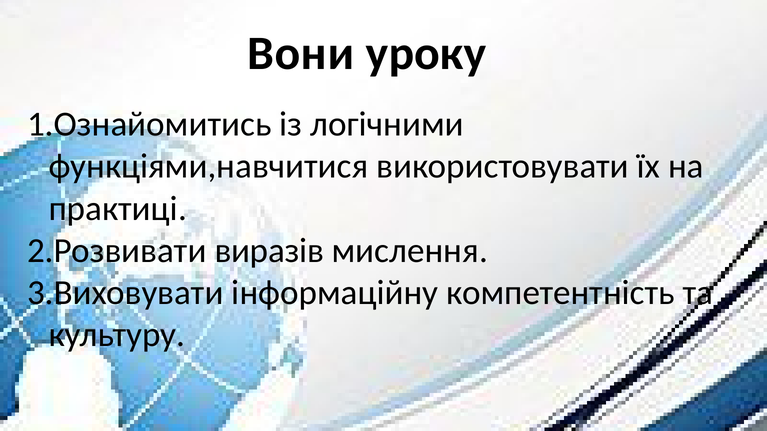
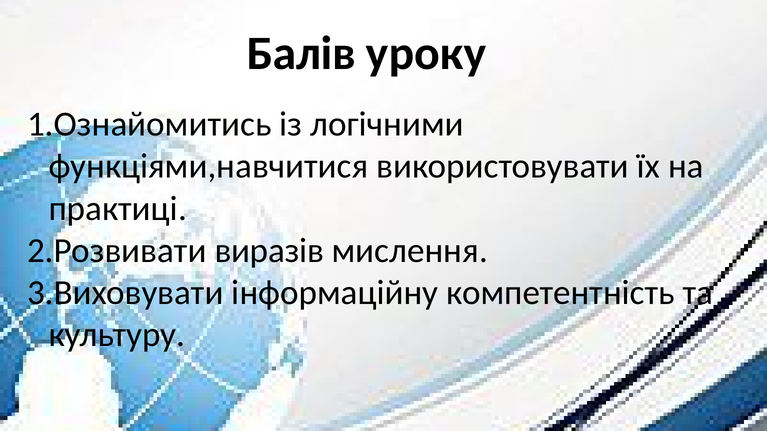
Вони: Вони -> Балів
